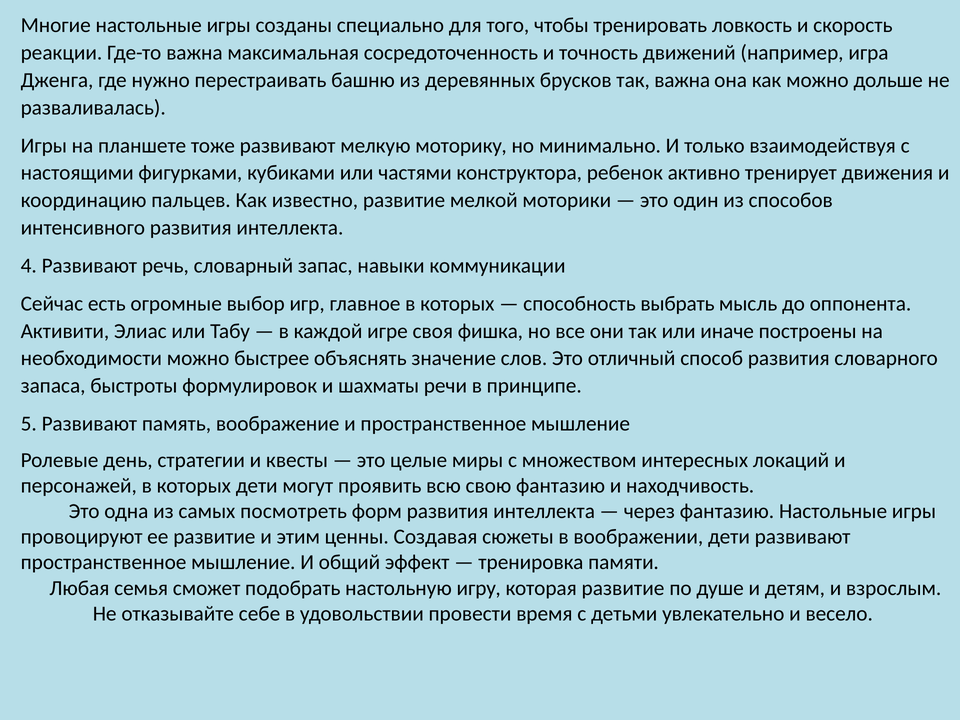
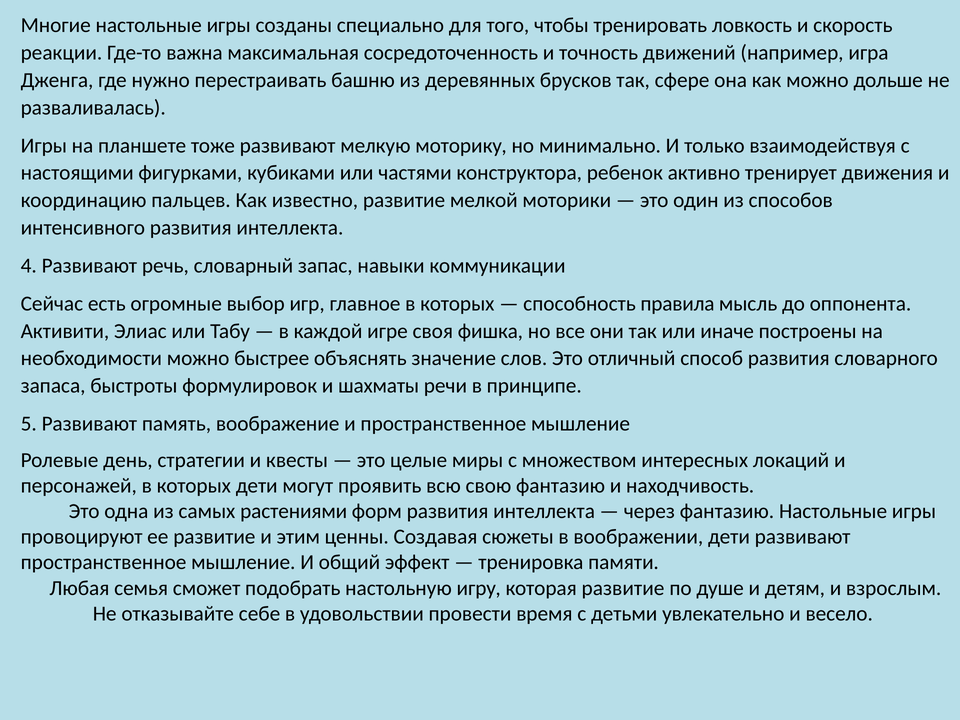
так важна: важна -> сфере
выбрать: выбрать -> правила
посмотреть: посмотреть -> растениями
